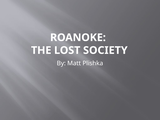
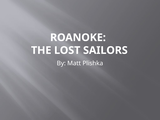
SOCIETY: SOCIETY -> SAILORS
